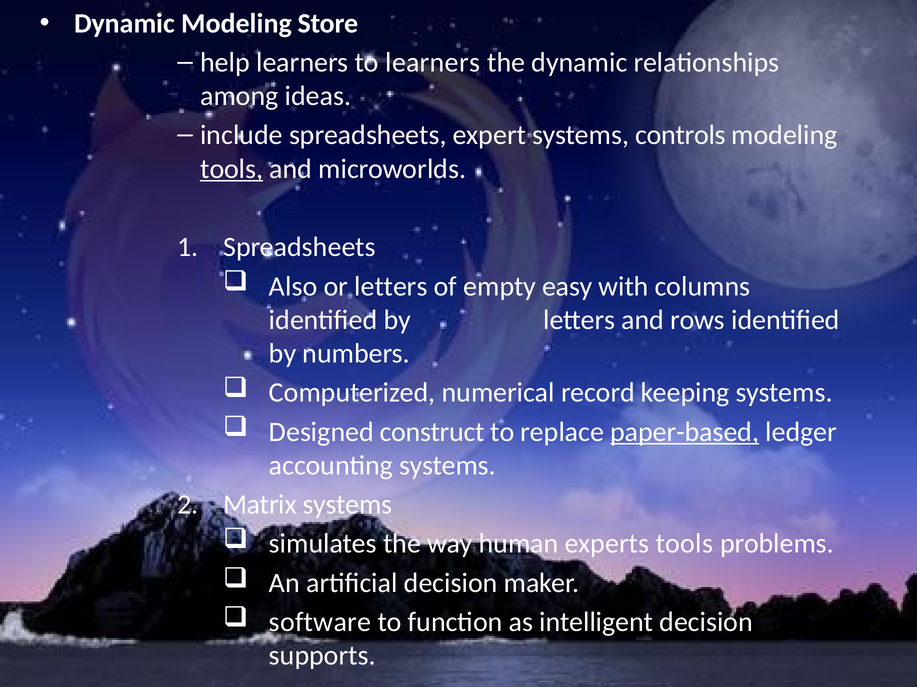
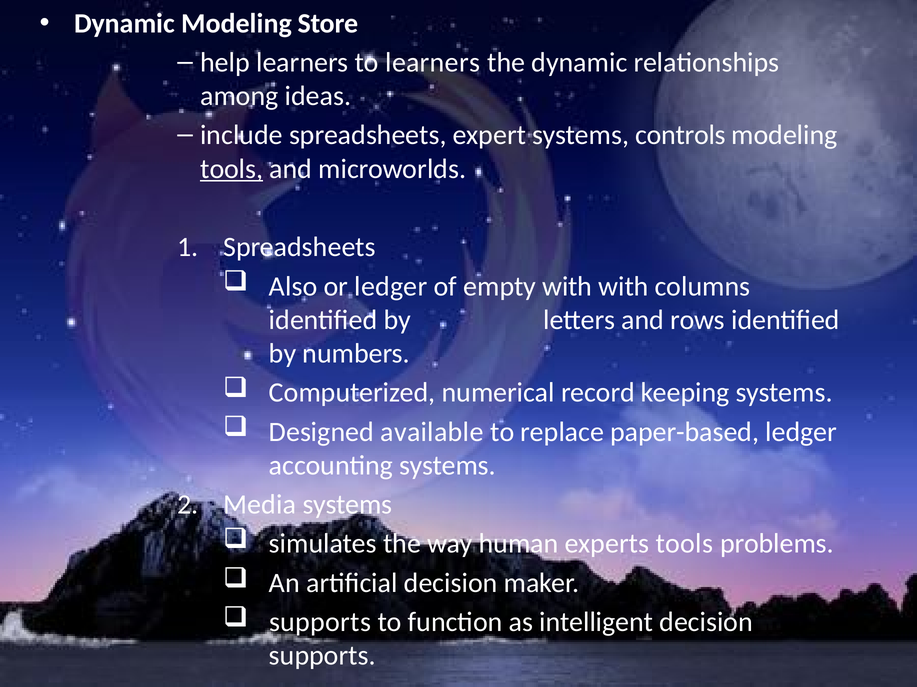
or letters: letters -> ledger
empty easy: easy -> with
construct: construct -> available
paper-based underline: present -> none
Matrix: Matrix -> Media
software at (320, 623): software -> supports
